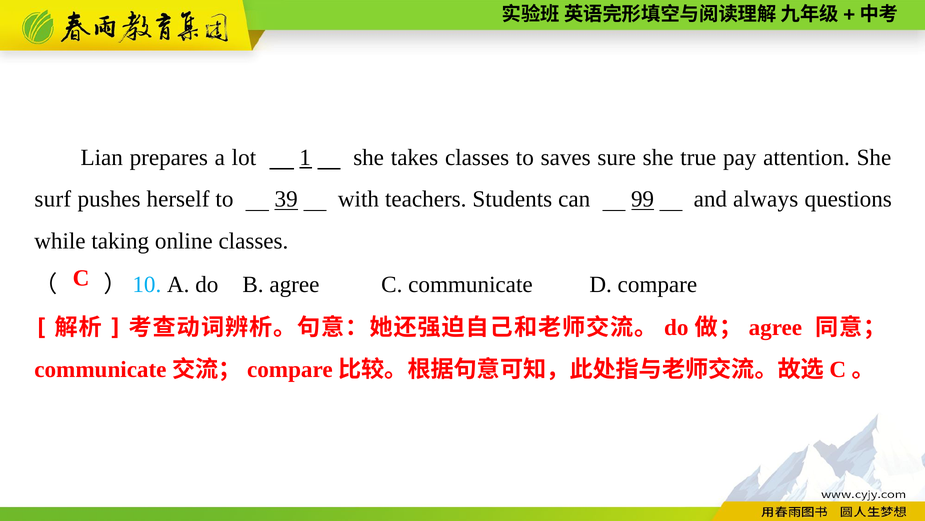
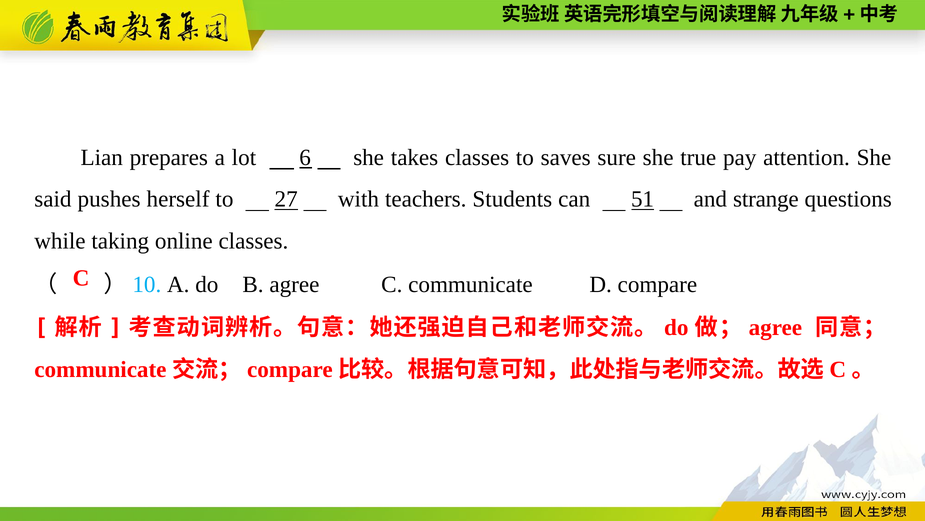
1: 1 -> 6
surf: surf -> said
39: 39 -> 27
99: 99 -> 51
always: always -> strange
